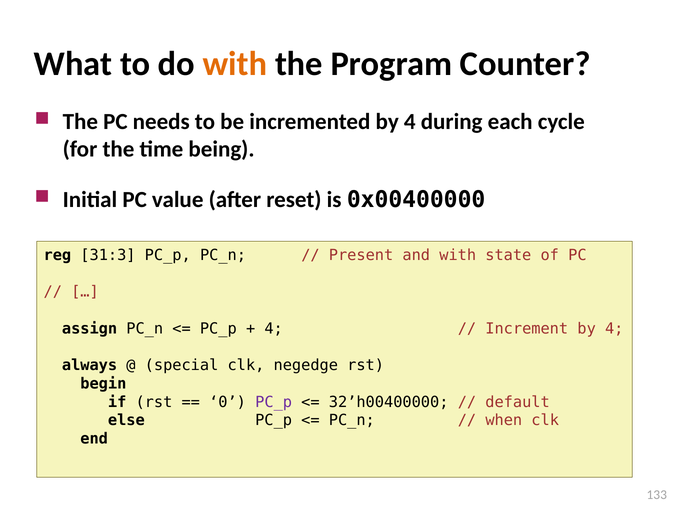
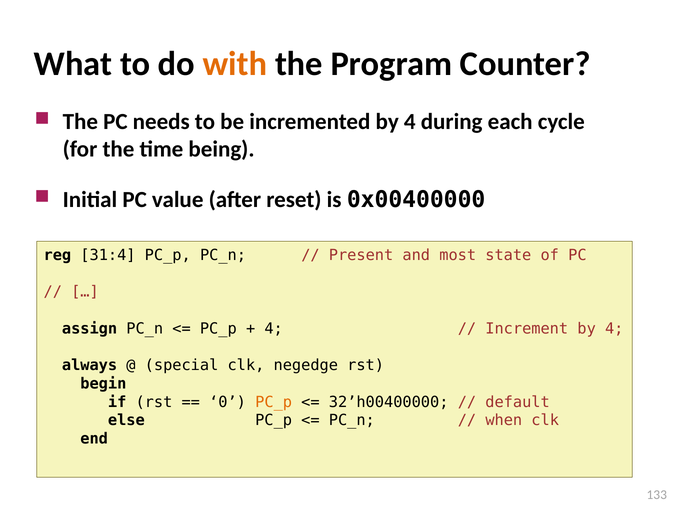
31:3: 31:3 -> 31:4
and with: with -> most
PC_p at (274, 402) colour: purple -> orange
